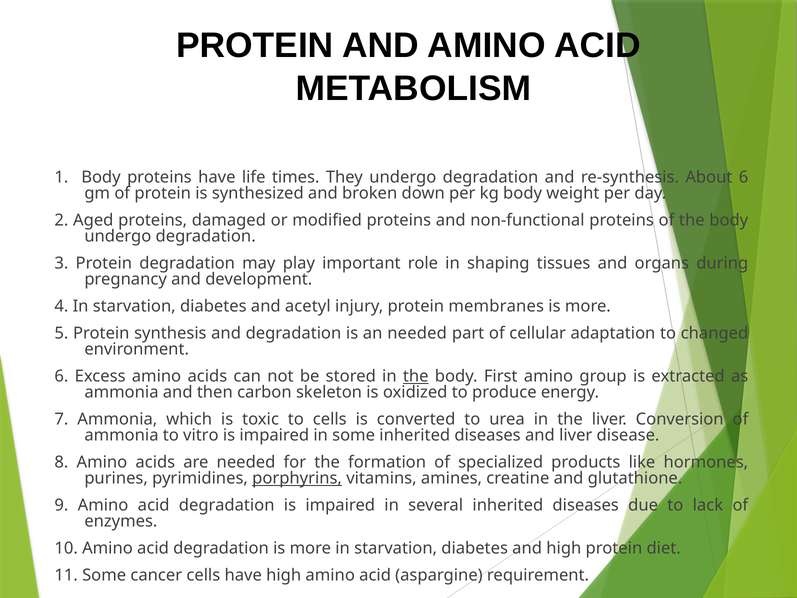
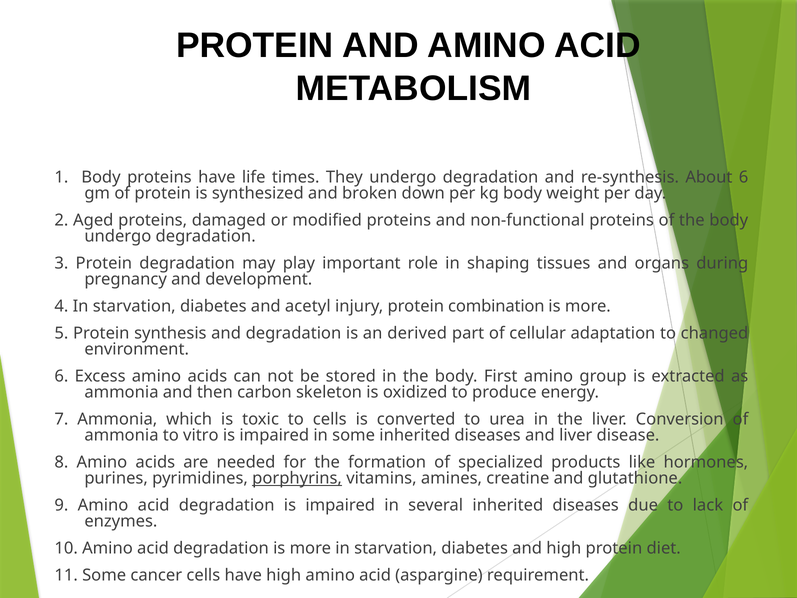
membranes: membranes -> combination
an needed: needed -> derived
the at (416, 376) underline: present -> none
